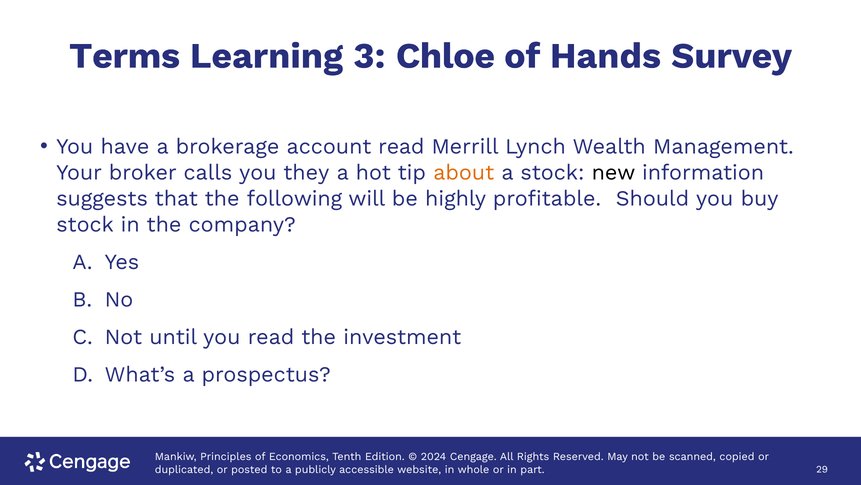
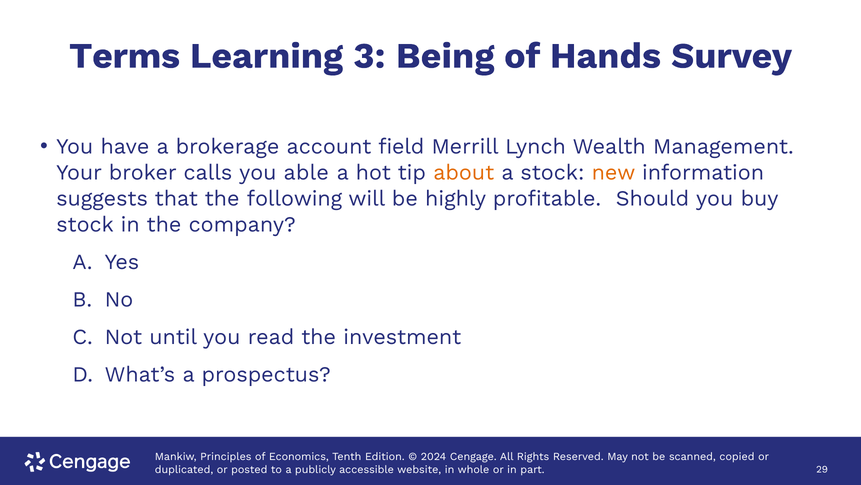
Chloe: Chloe -> Being
account read: read -> field
they: they -> able
new colour: black -> orange
